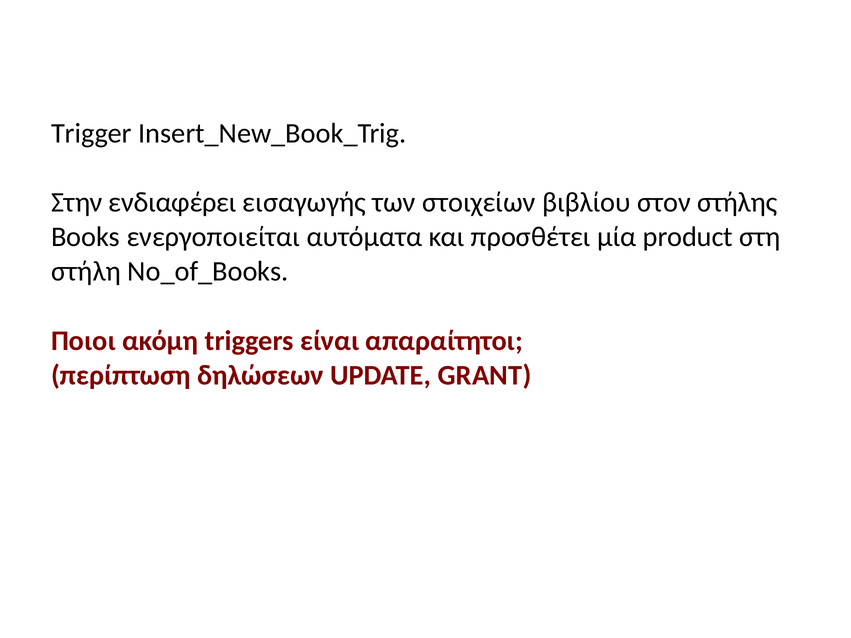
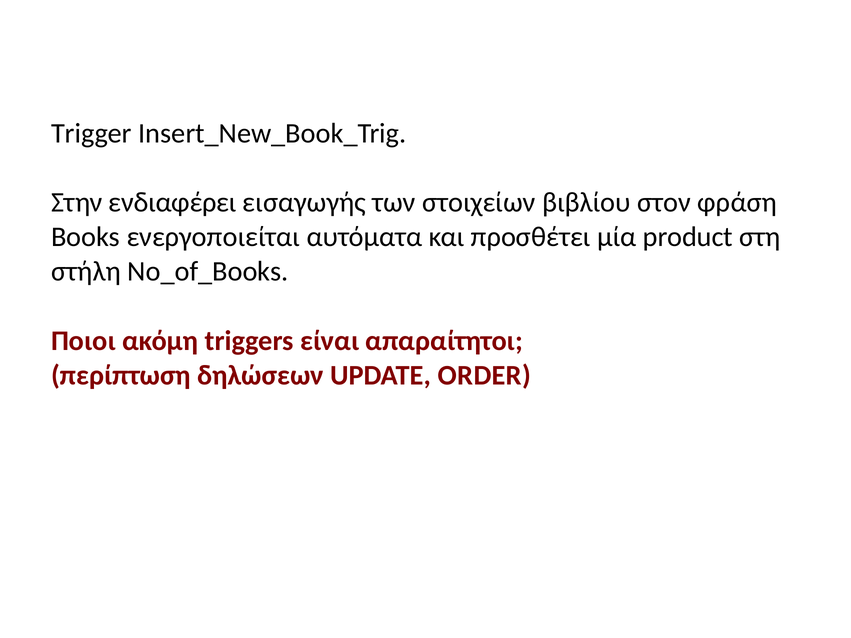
στήλης: στήλης -> φράση
GRANT: GRANT -> ORDER
